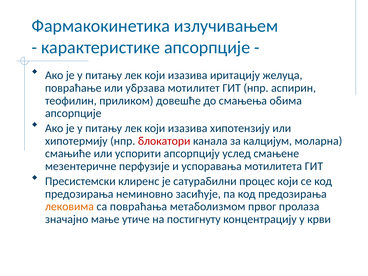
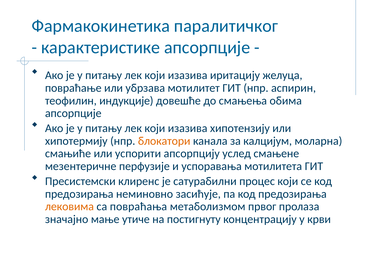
излучивањем: излучивањем -> паралитичког
приликом: приликом -> индукције
блокатори colour: red -> orange
